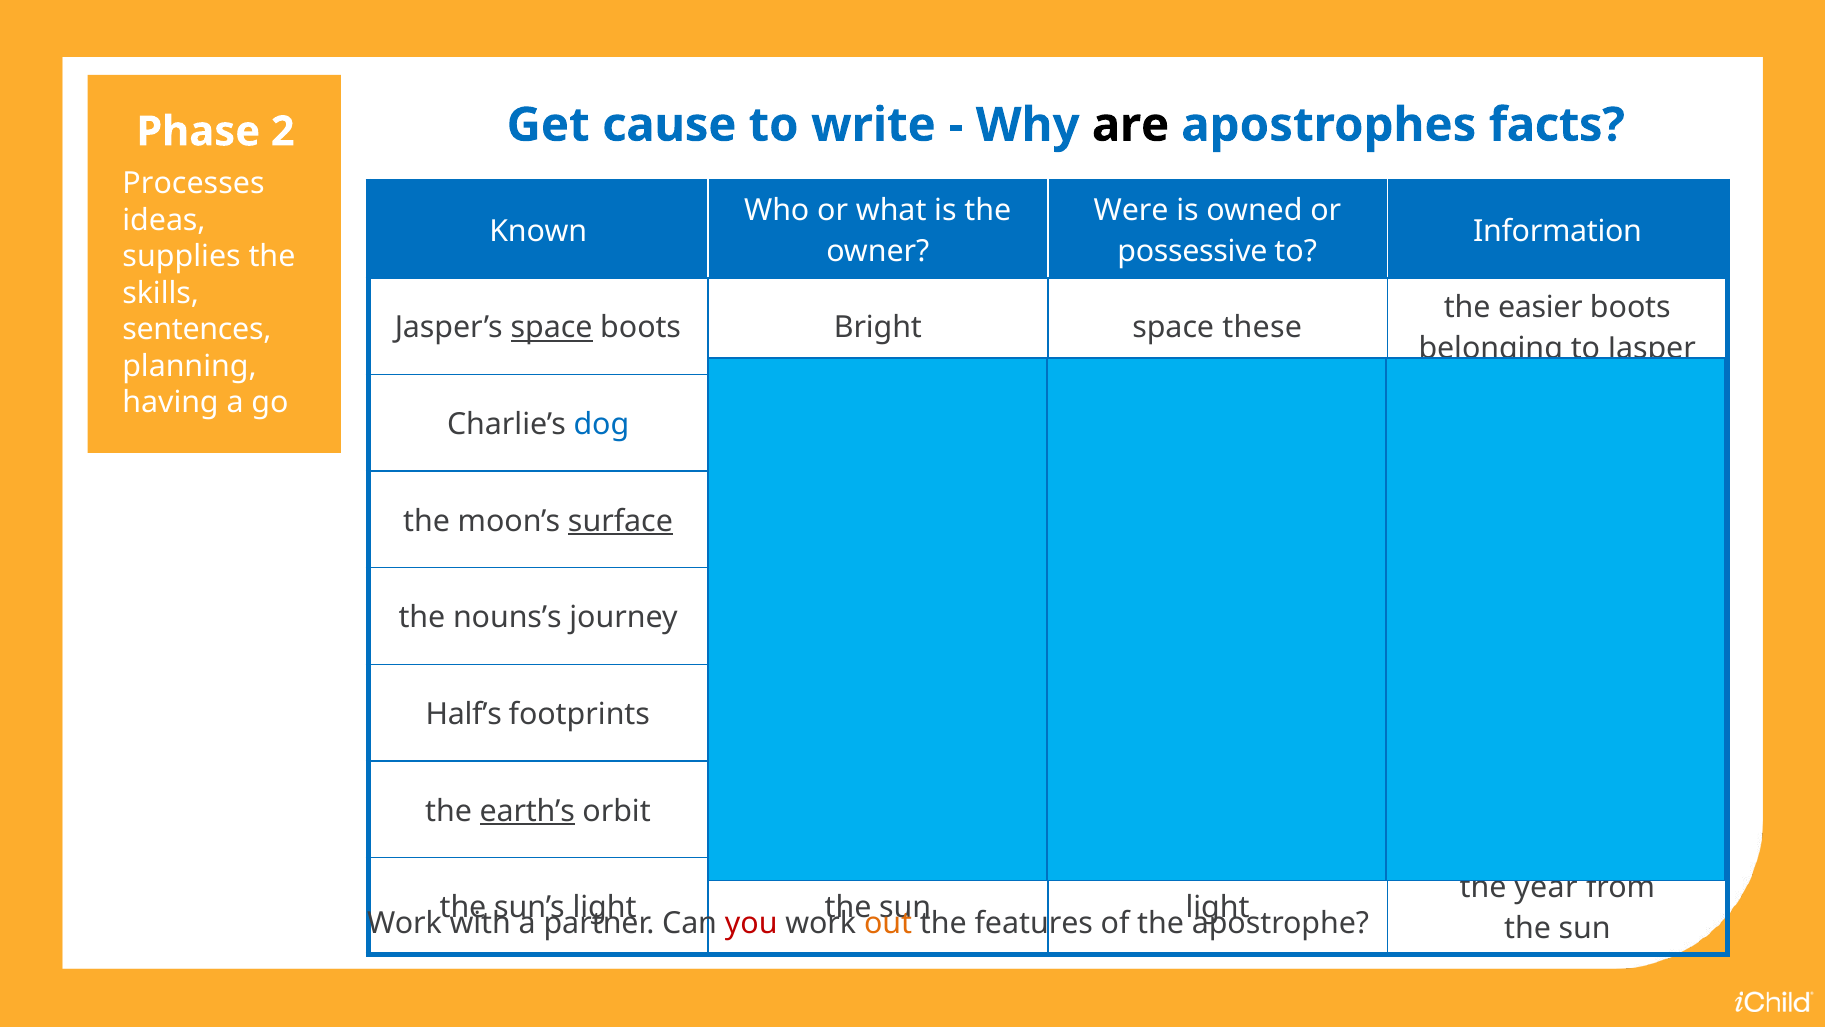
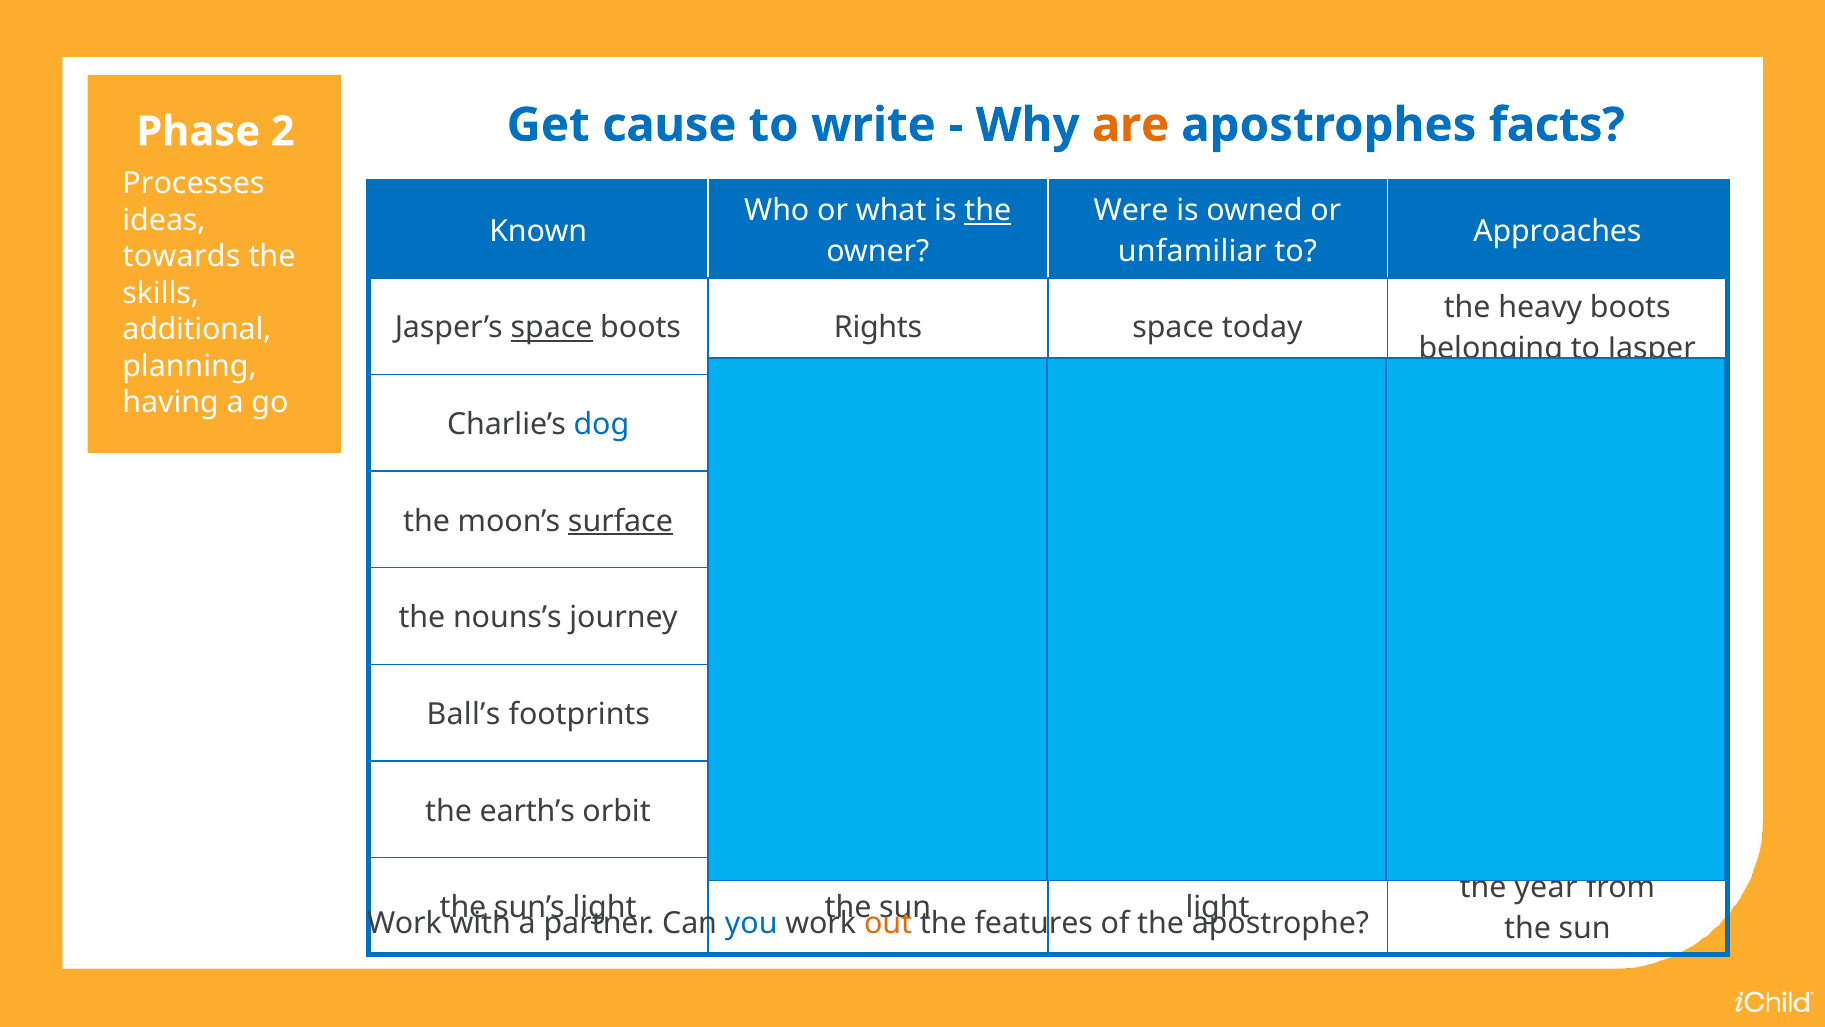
are colour: black -> orange
the at (988, 210) underline: none -> present
Information: Information -> Approaches
possessive: possessive -> unfamiliar
supplies: supplies -> towards
easier: easier -> heavy
Bright: Bright -> Rights
these: these -> today
sentences: sentences -> additional
Half’s: Half’s -> Ball’s
earth’s underline: present -> none
you colour: red -> blue
